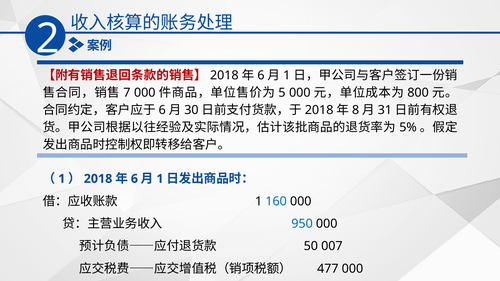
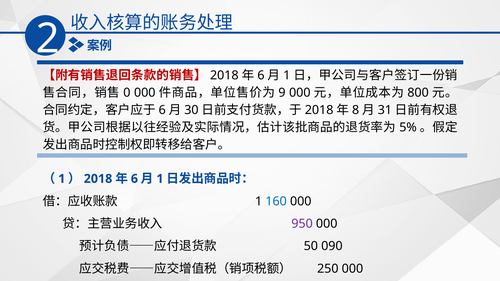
7: 7 -> 0
5: 5 -> 9
950 colour: blue -> purple
007: 007 -> 090
477: 477 -> 250
